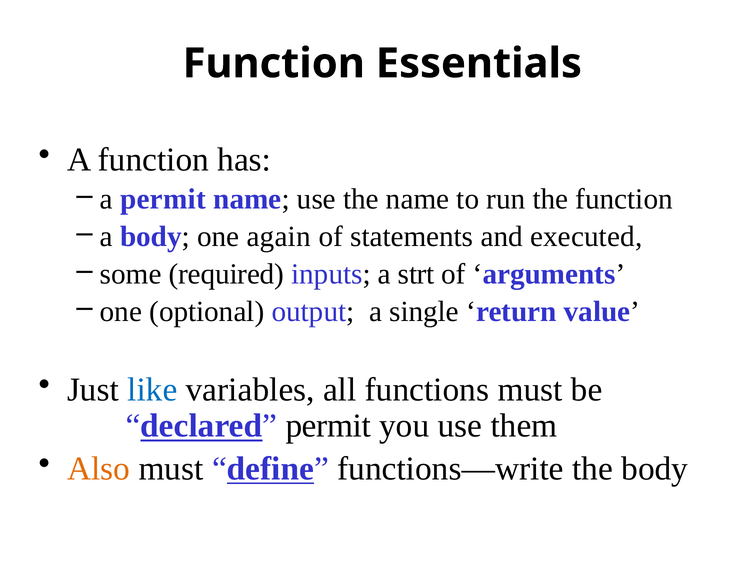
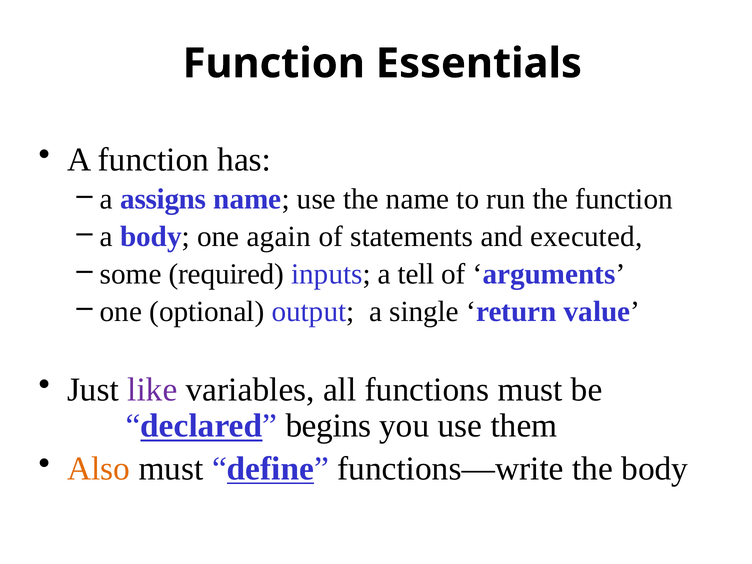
a permit: permit -> assigns
strt: strt -> tell
like colour: blue -> purple
declared permit: permit -> begins
